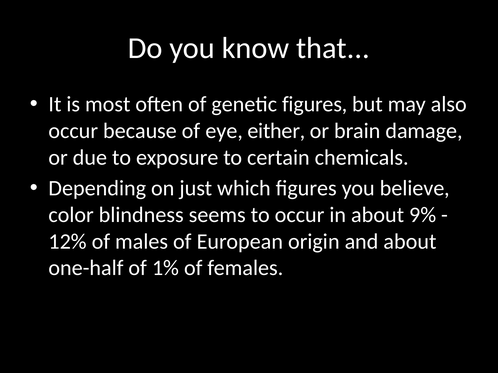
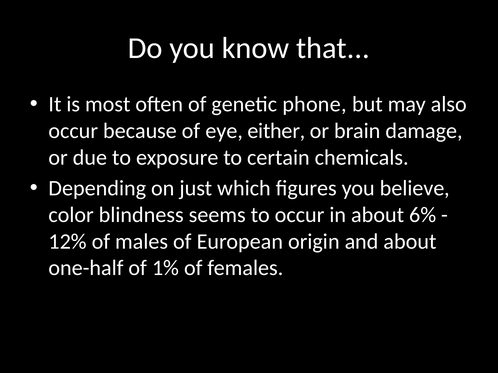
genetic figures: figures -> phone
9%: 9% -> 6%
